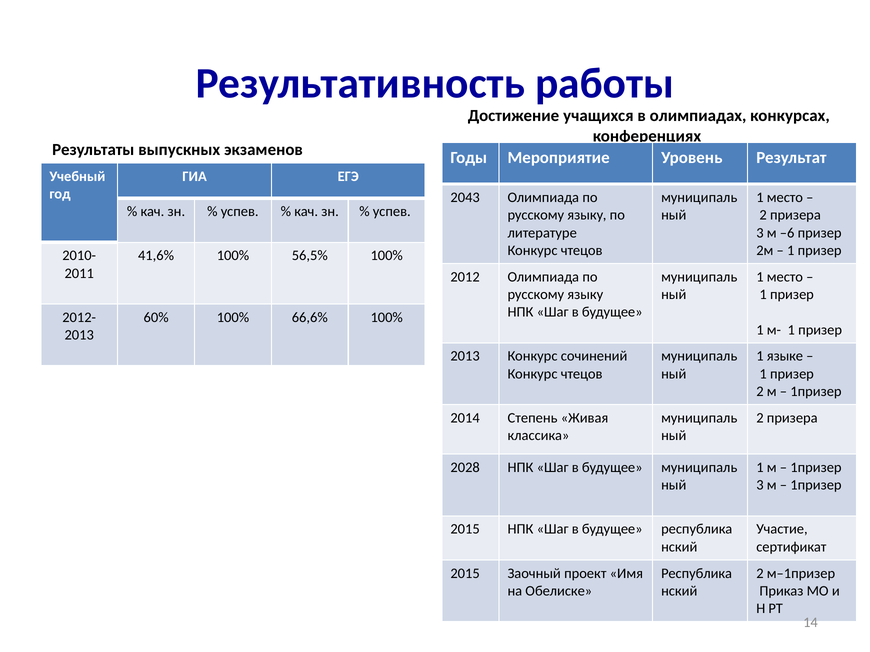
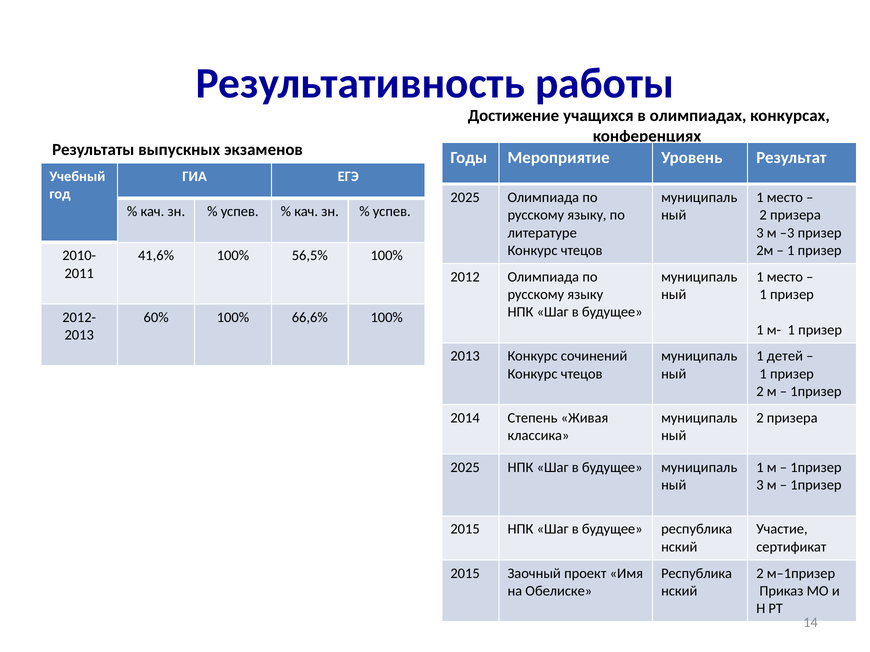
2043 at (465, 198): 2043 -> 2025
–6: –6 -> –3
языке: языке -> детей
2028 at (465, 468): 2028 -> 2025
